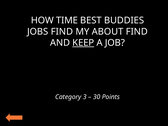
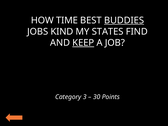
BUDDIES underline: none -> present
JOBS FIND: FIND -> KIND
ABOUT: ABOUT -> STATES
